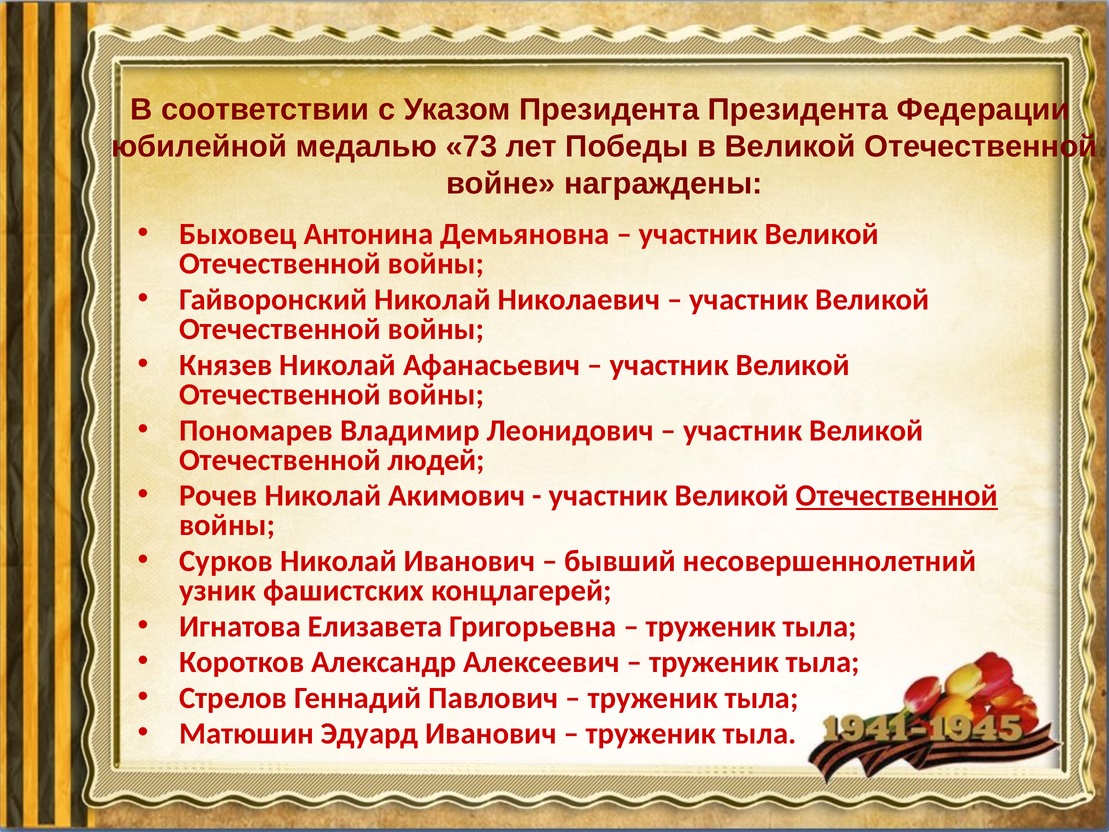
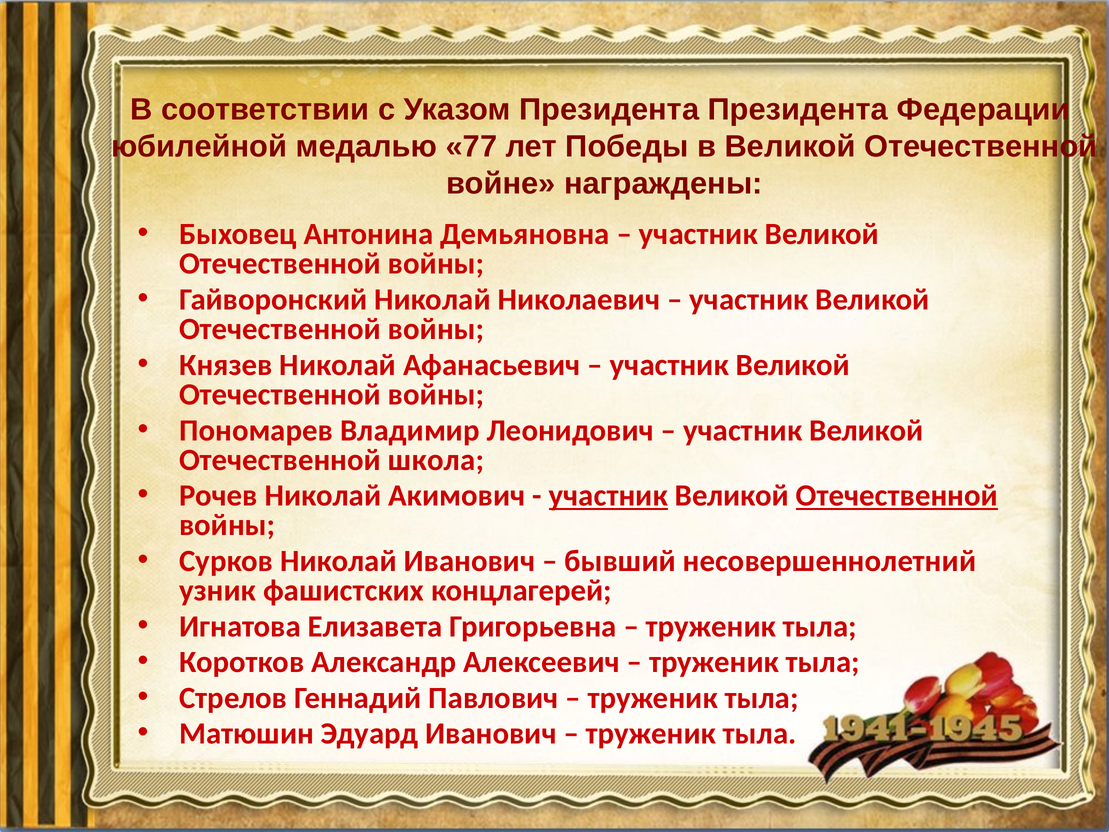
73: 73 -> 77
людей: людей -> школа
участник at (608, 496) underline: none -> present
